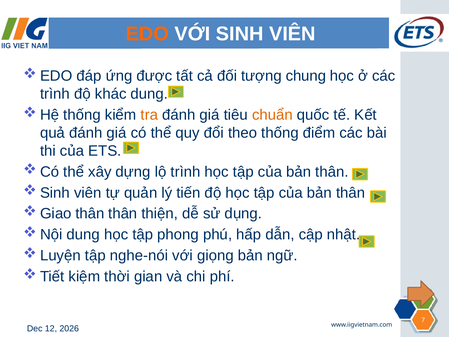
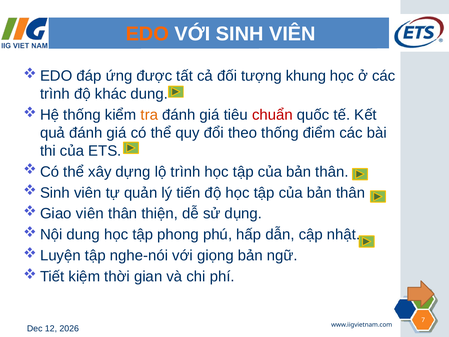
chung: chung -> khung
chuẩn colour: orange -> red
thân at (90, 214): thân -> viên
